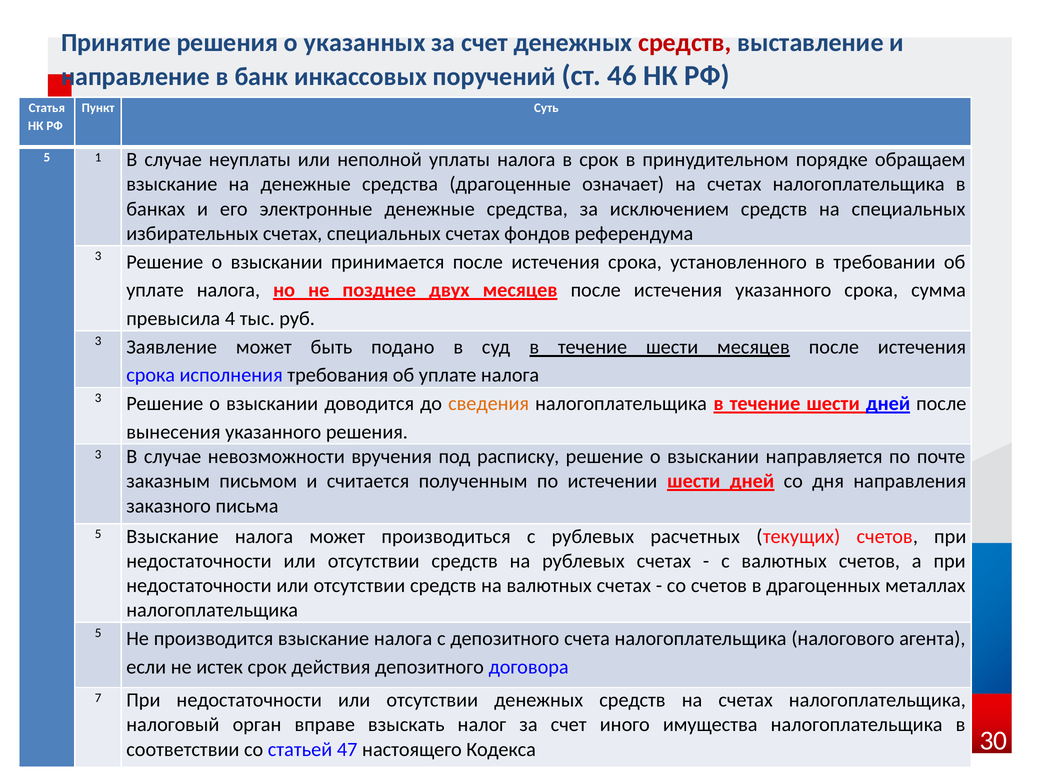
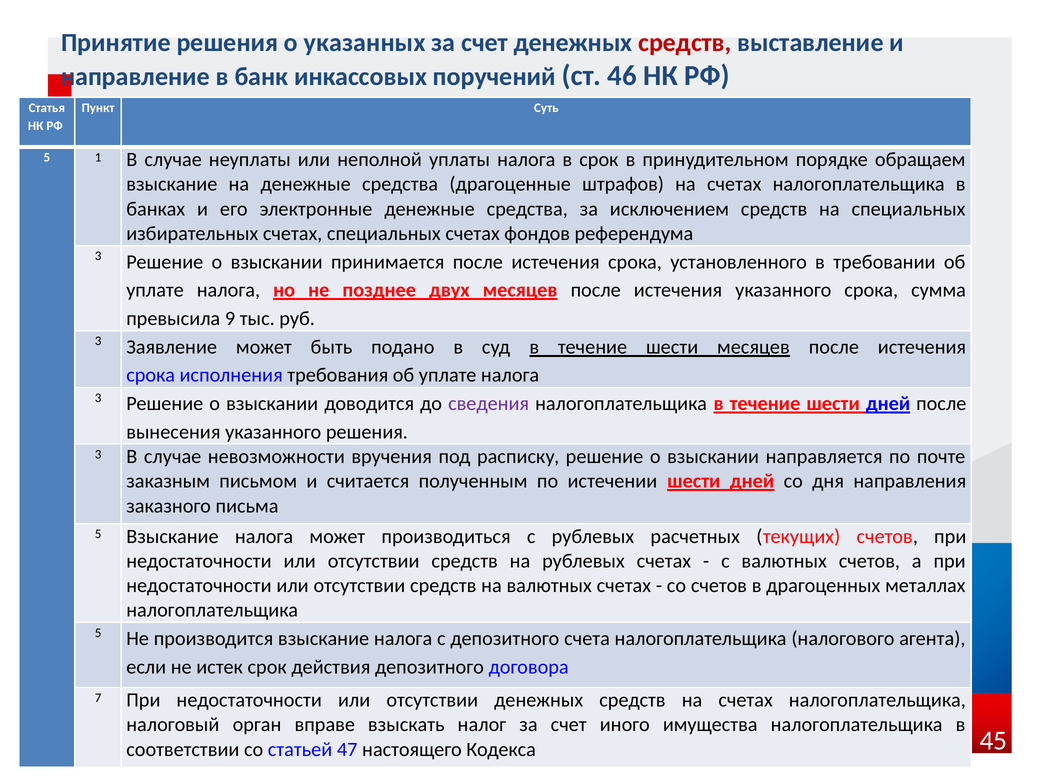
означает: означает -> штрафов
4: 4 -> 9
сведения colour: orange -> purple
30: 30 -> 45
